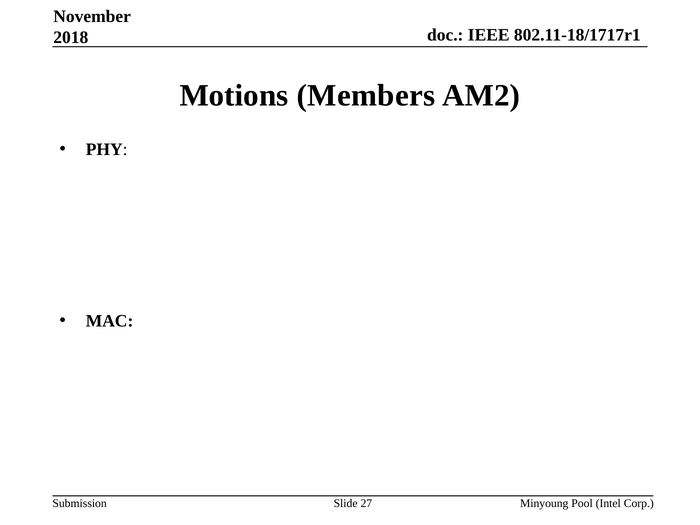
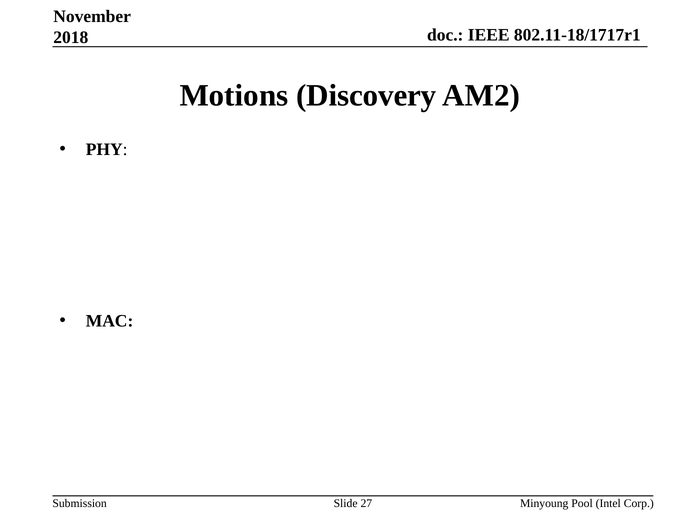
Members: Members -> Discovery
